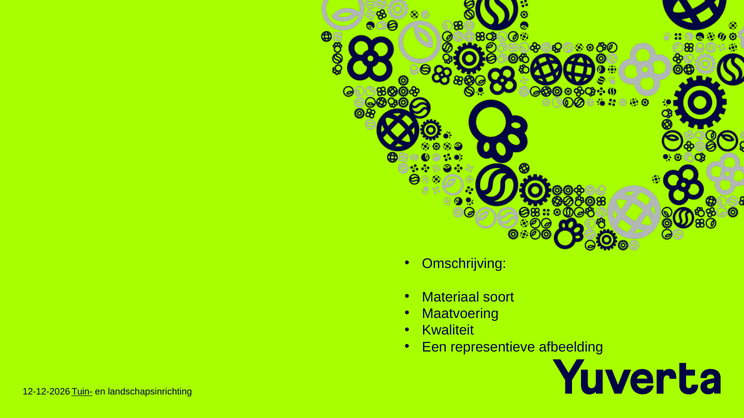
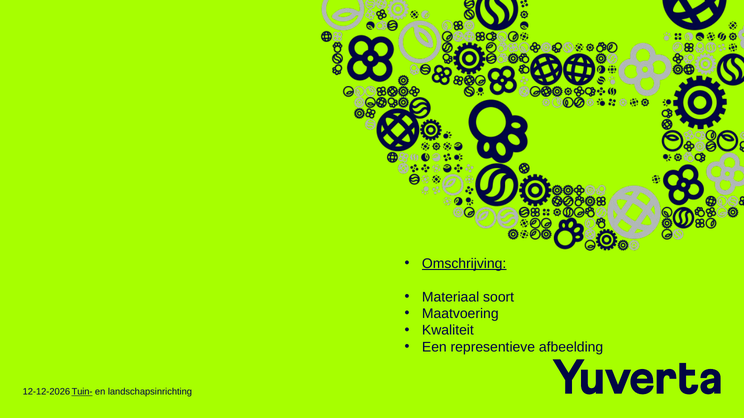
Omschrijving underline: none -> present
